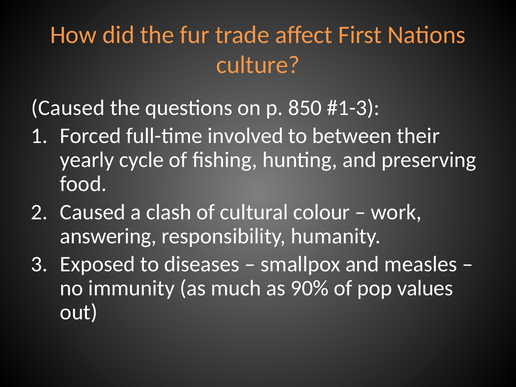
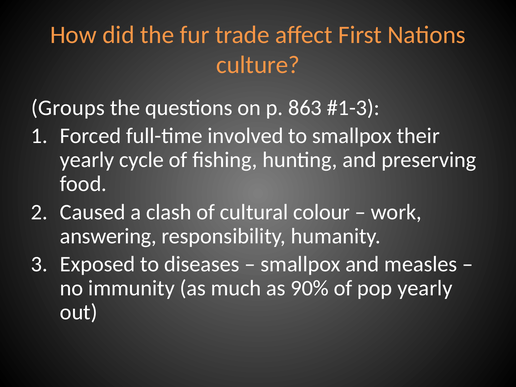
Caused at (68, 108): Caused -> Groups
850: 850 -> 863
to between: between -> smallpox
pop values: values -> yearly
